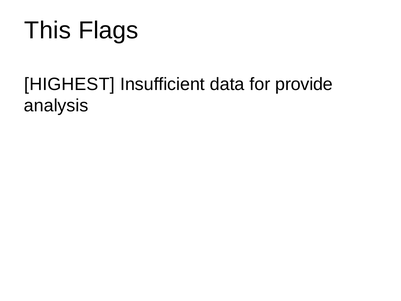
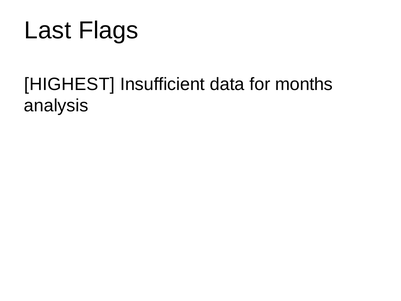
This: This -> Last
provide: provide -> months
